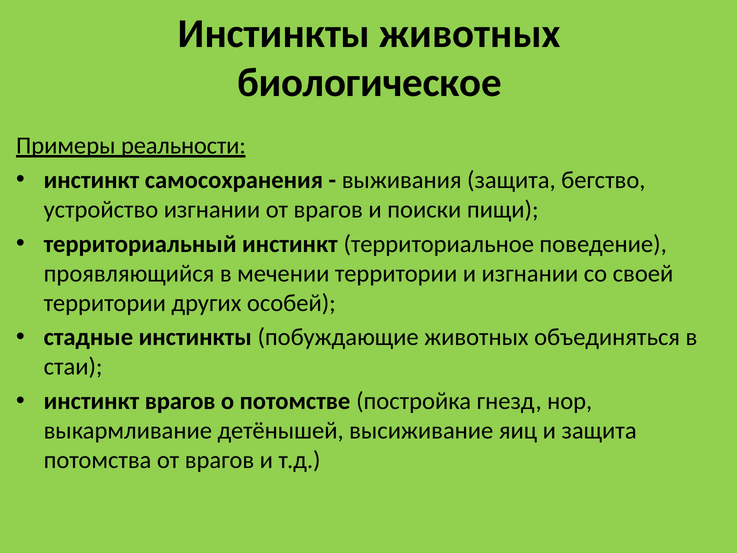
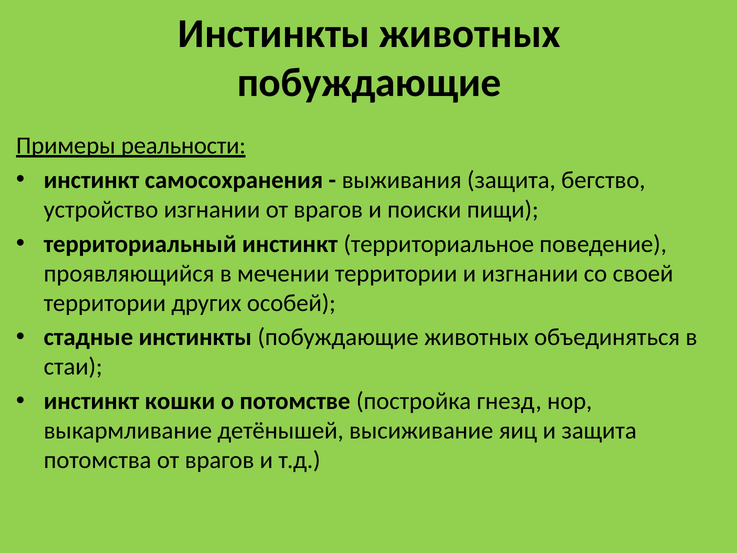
биологическое at (369, 83): биологическое -> побуждающие
инстинкт врагов: врагов -> кошки
